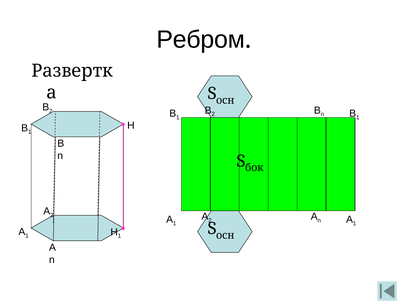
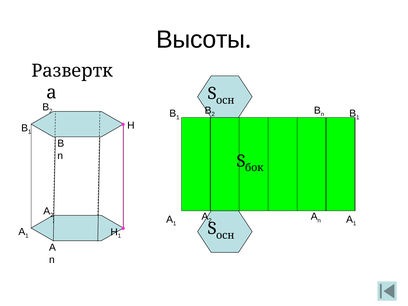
Ребром: Ребром -> Высоты
